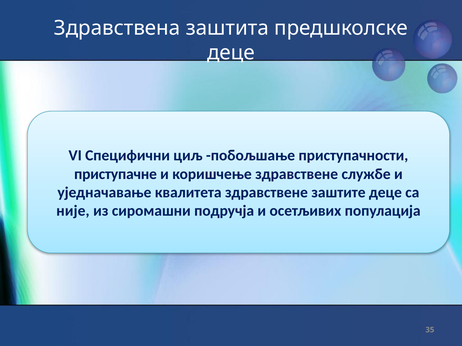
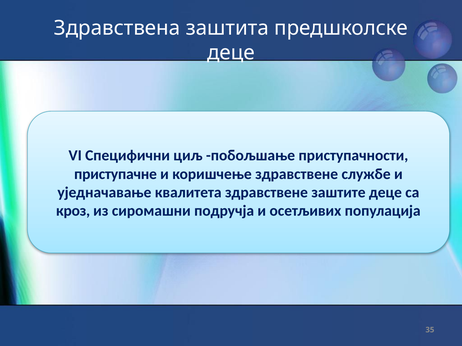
није: није -> кроз
